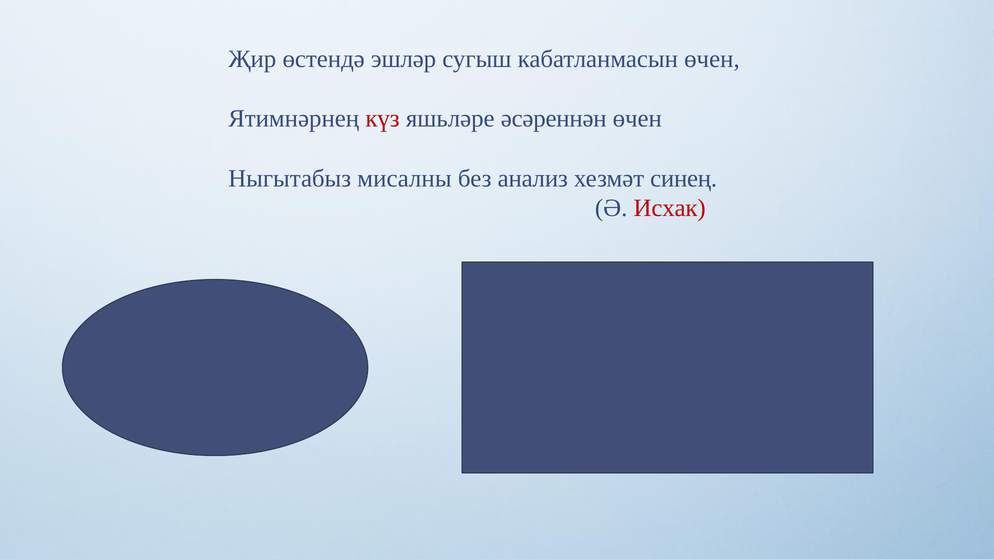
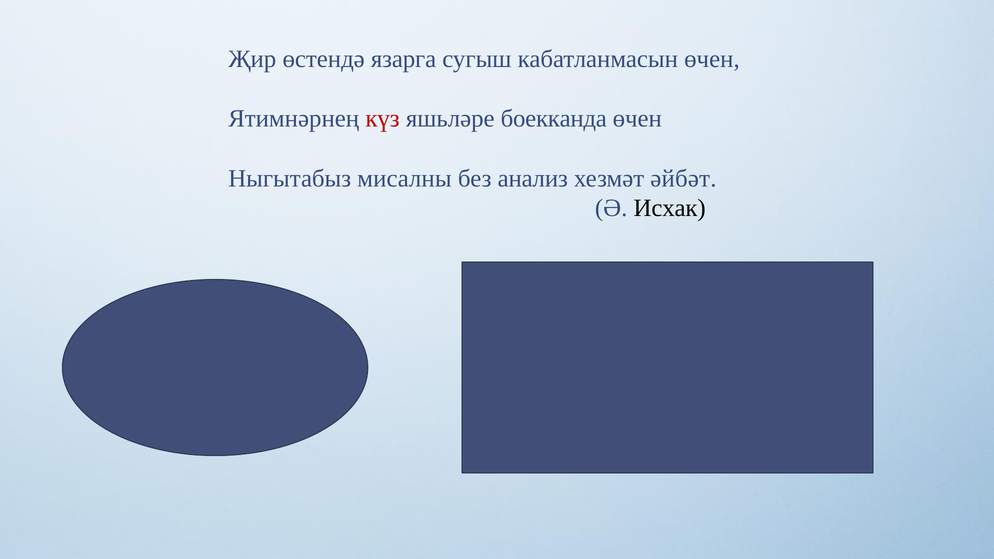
эшләр: эшләр -> язарга
әсәреннән: әсәреннән -> боекканда
синең: синең -> әйбәт
Исхак colour: red -> black
